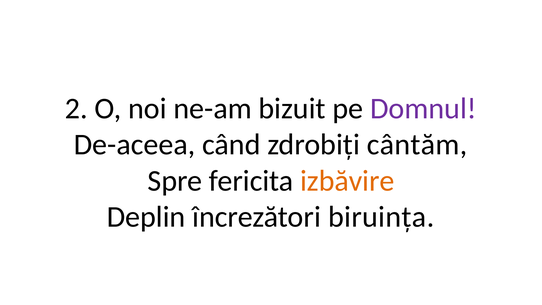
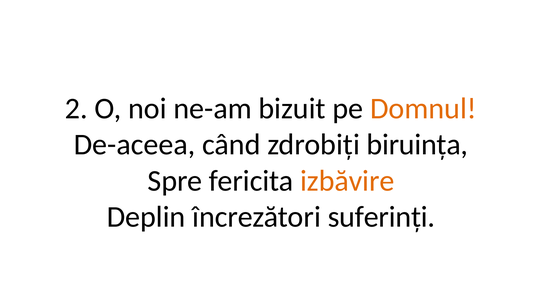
Domnul colour: purple -> orange
cântăm: cântăm -> biruința
biruința: biruința -> suferinți
